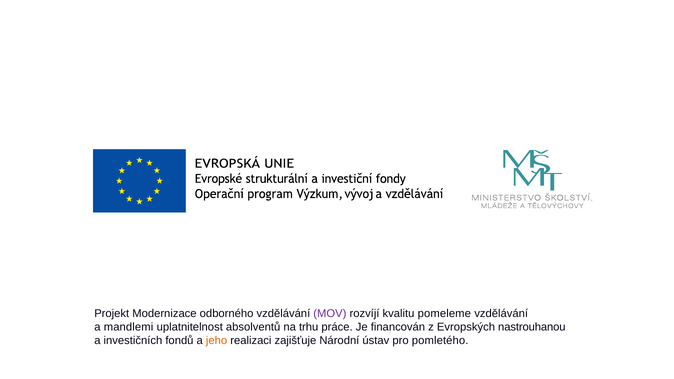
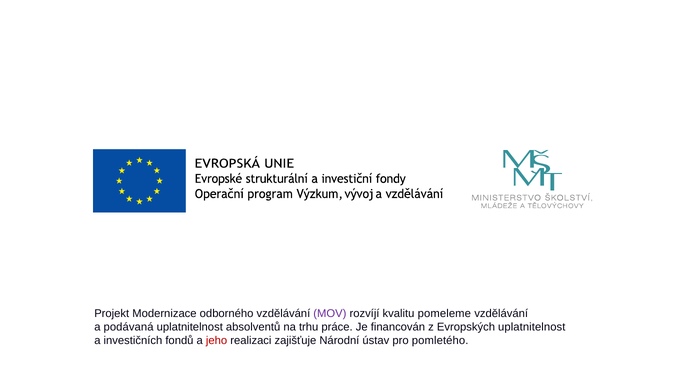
mandlemi: mandlemi -> podávaná
Evropských nastrouhanou: nastrouhanou -> uplatnitelnost
jeho colour: orange -> red
